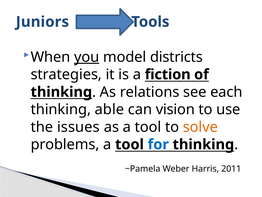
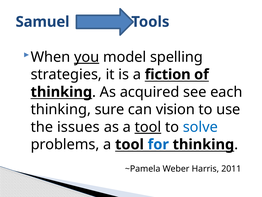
Juniors: Juniors -> Samuel
districts: districts -> spelling
relations: relations -> acquired
able: able -> sure
tool at (148, 127) underline: none -> present
solve colour: orange -> blue
